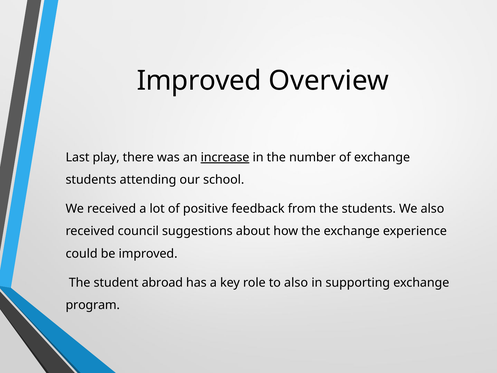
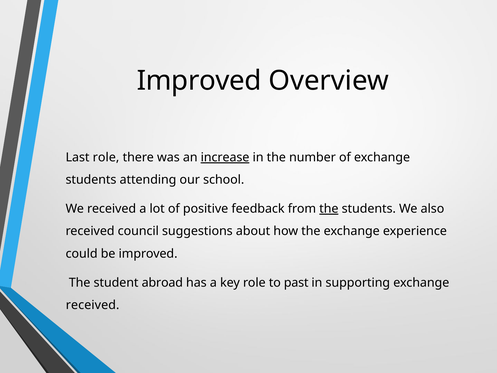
Last play: play -> role
the at (329, 209) underline: none -> present
to also: also -> past
program at (93, 305): program -> received
